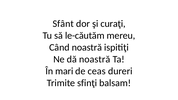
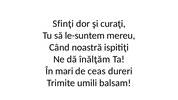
Sfânt: Sfânt -> Sfinţi
le-căutăm: le-căutăm -> le-suntem
dă noastră: noastră -> înălţăm
sfinţi: sfinţi -> umili
